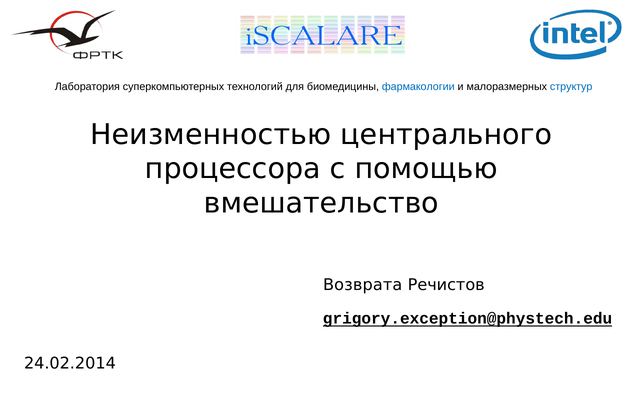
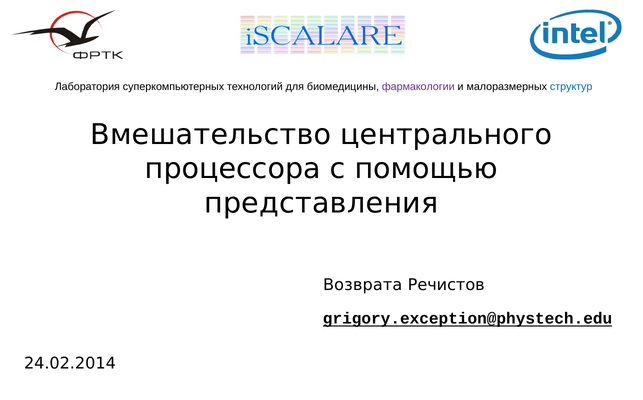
фармакологии colour: blue -> purple
Неизменностью: Неизменностью -> Вмешательство
вмешательство: вмешательство -> представления
